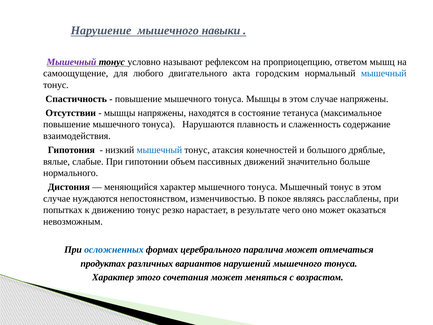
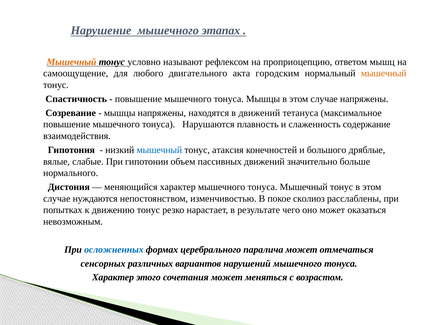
навыки: навыки -> этапах
Мышечный at (72, 62) colour: purple -> orange
мышечный at (384, 73) colour: blue -> orange
Отсутствии: Отсутствии -> Созревание
в состояние: состояние -> движений
являясь: являясь -> сколиоз
продуктах: продуктах -> сенсорных
